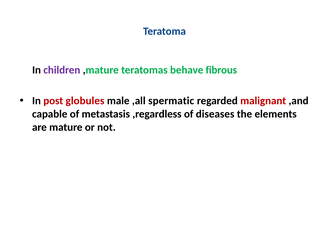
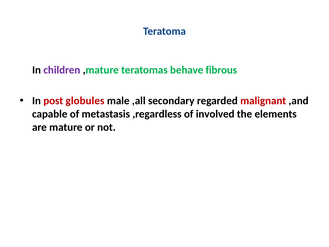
spermatic: spermatic -> secondary
diseases: diseases -> involved
